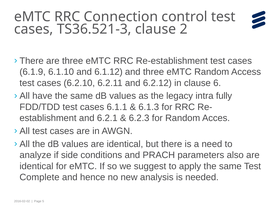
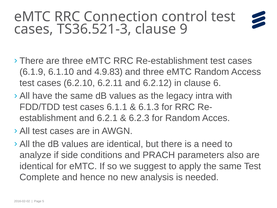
2: 2 -> 9
6.1.12: 6.1.12 -> 4.9.83
fully: fully -> with
